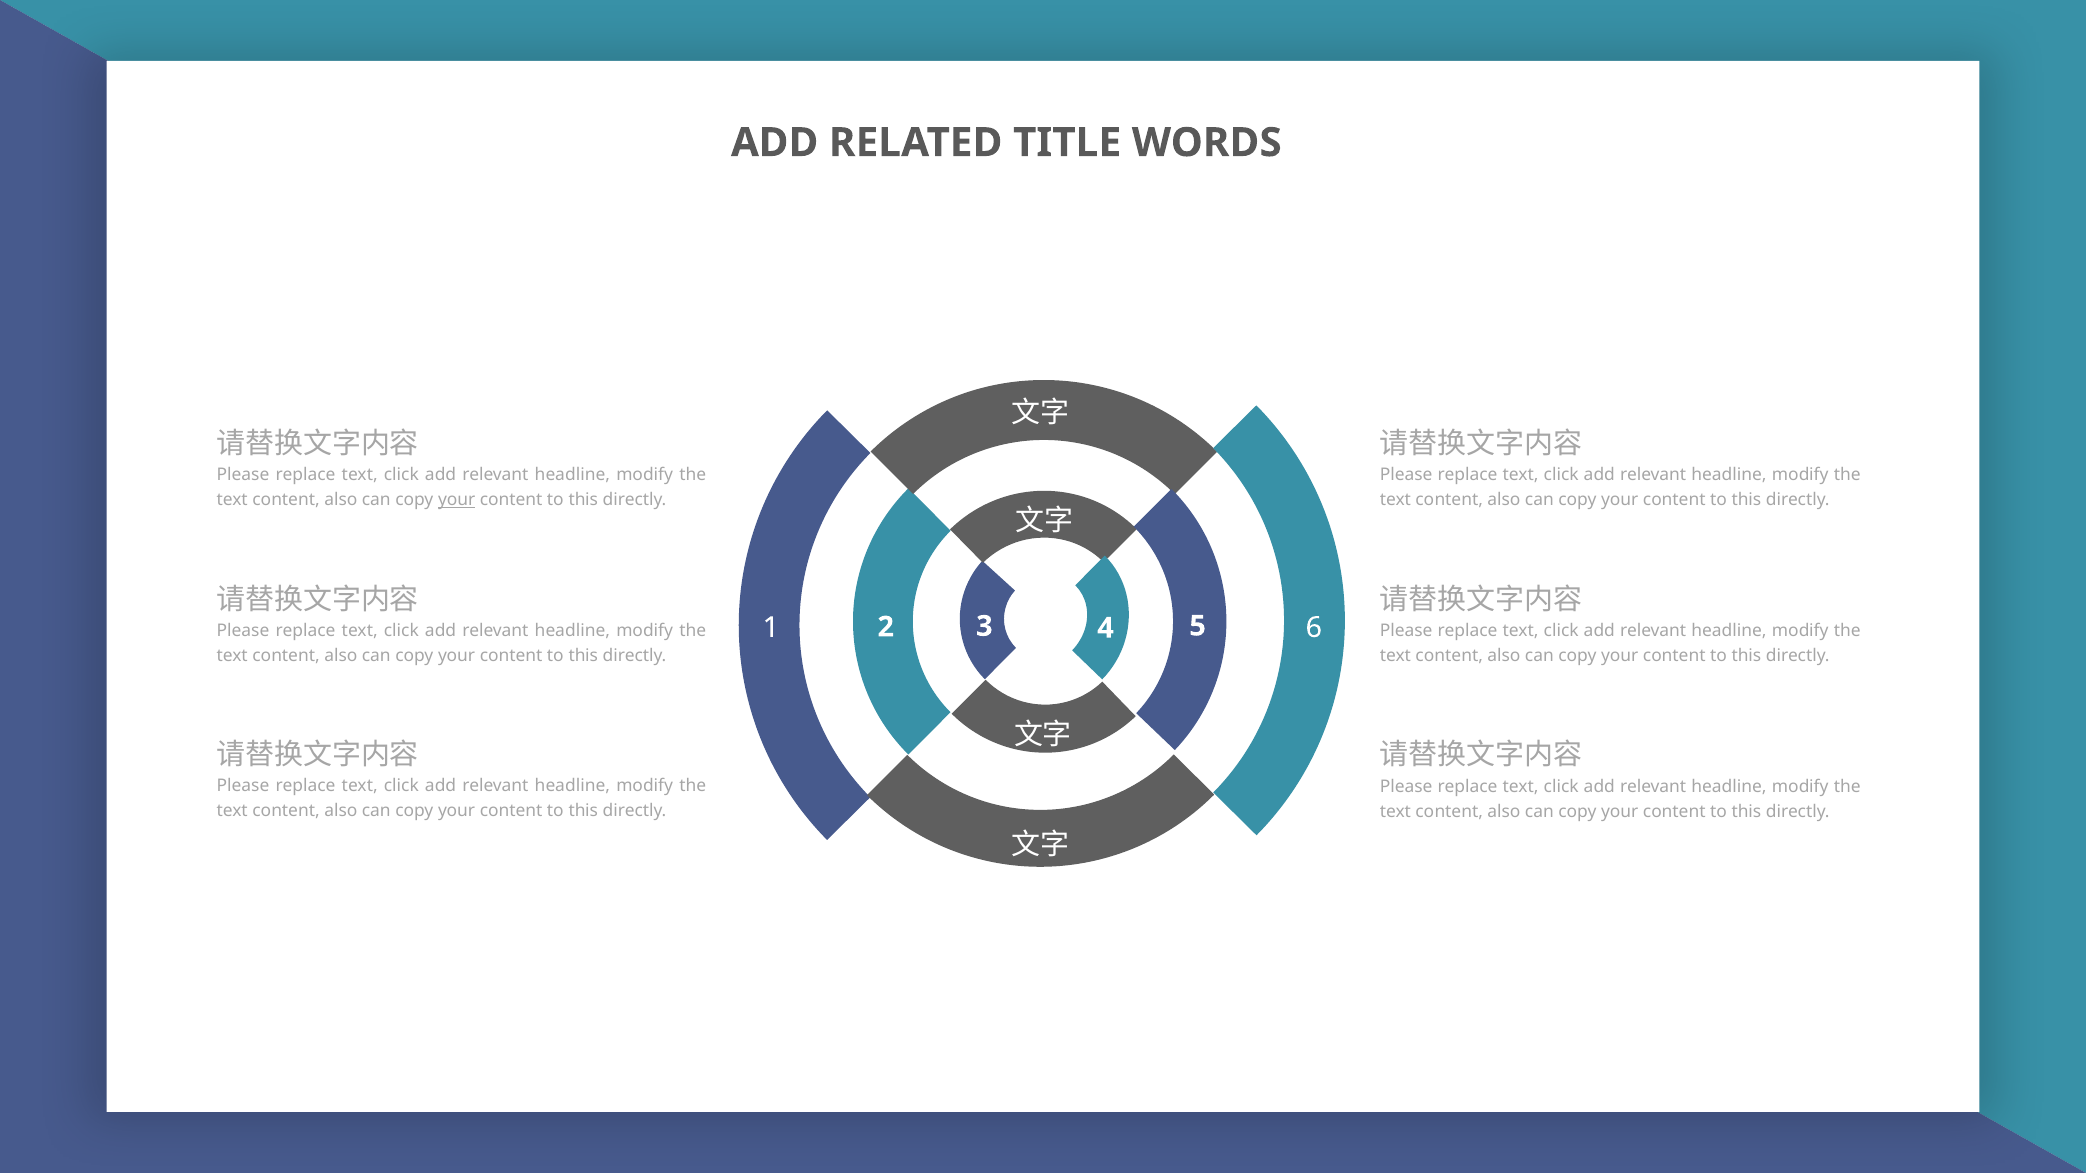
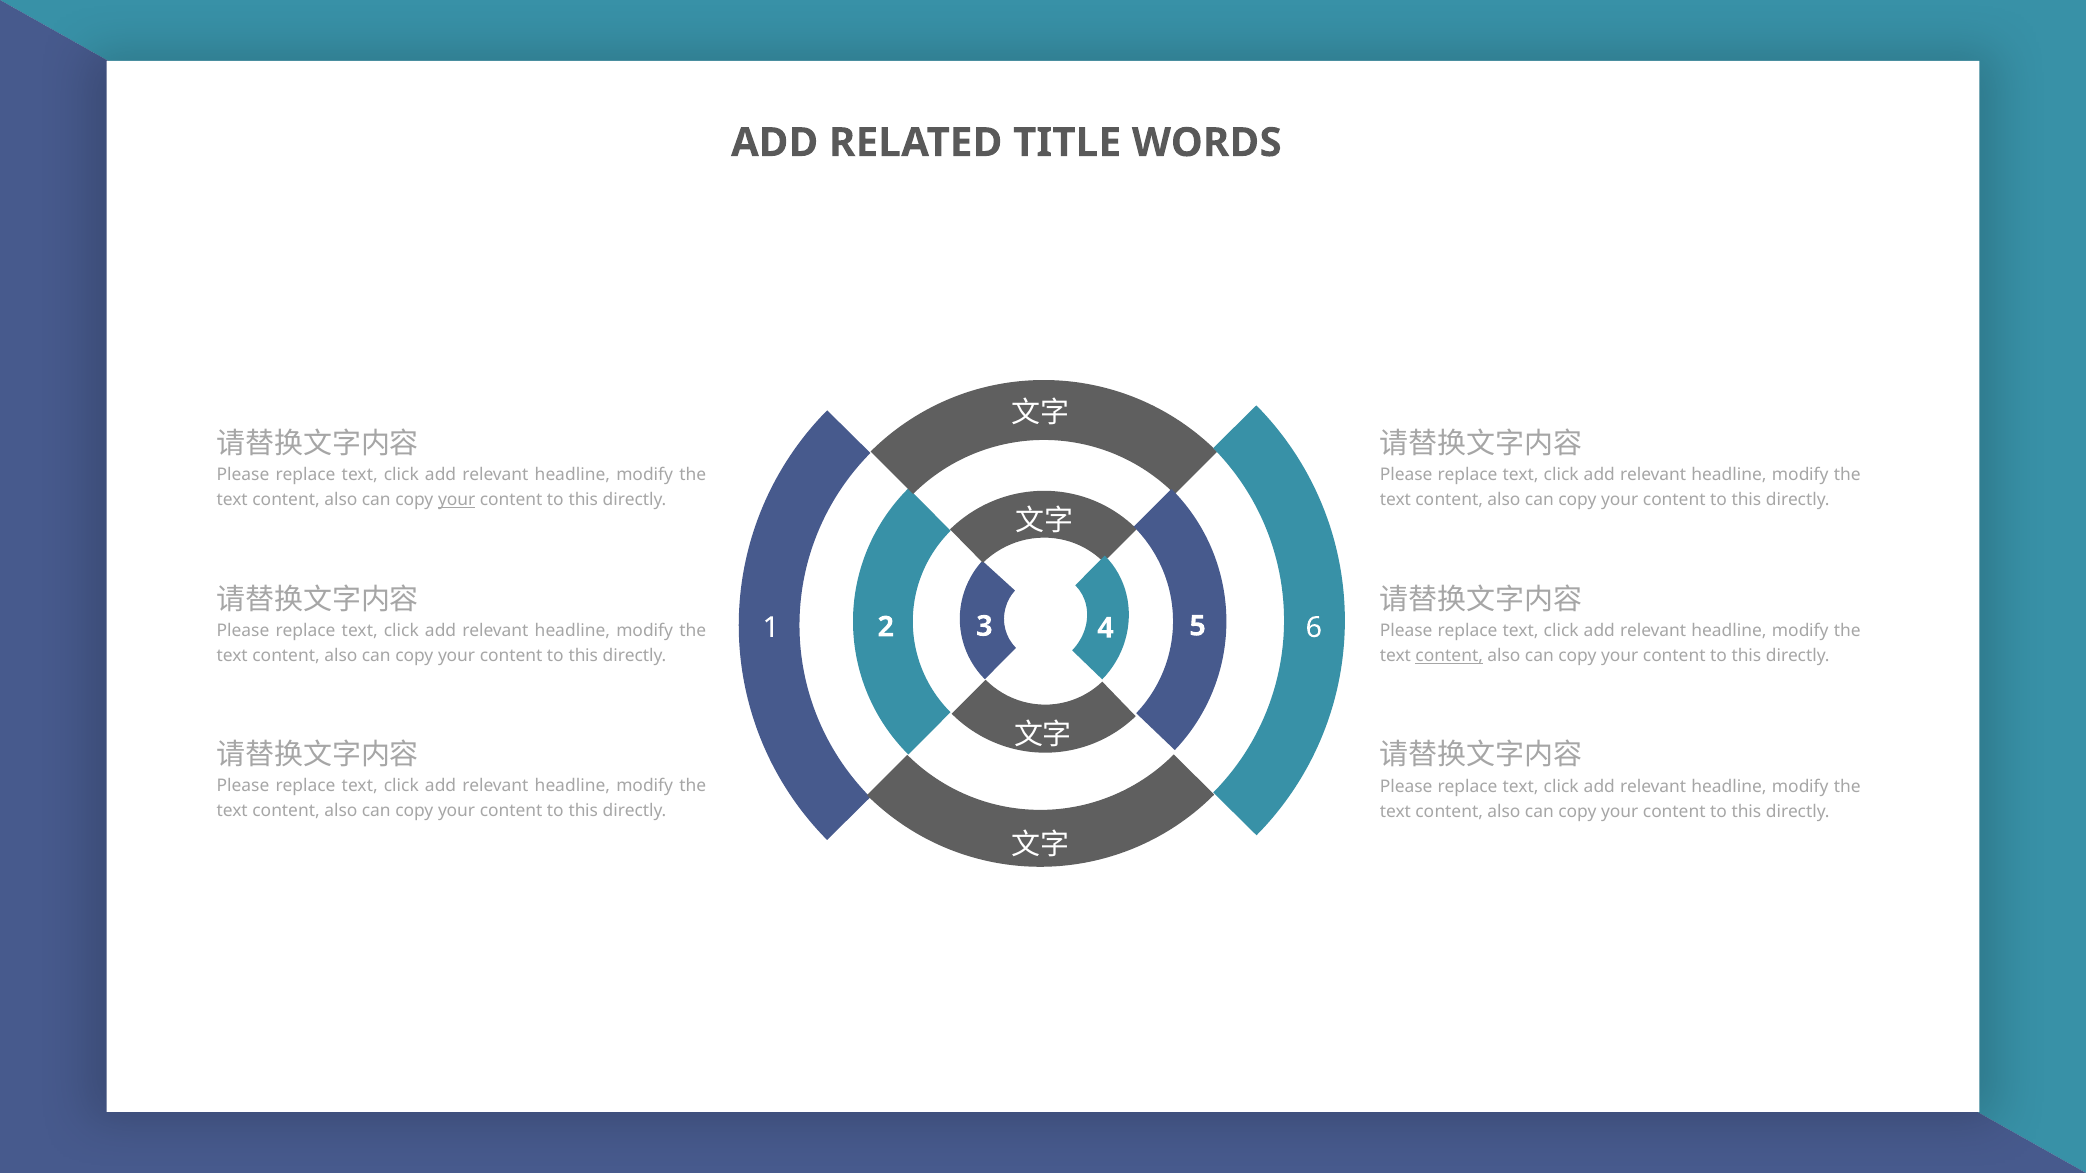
content at (1449, 656) underline: none -> present
